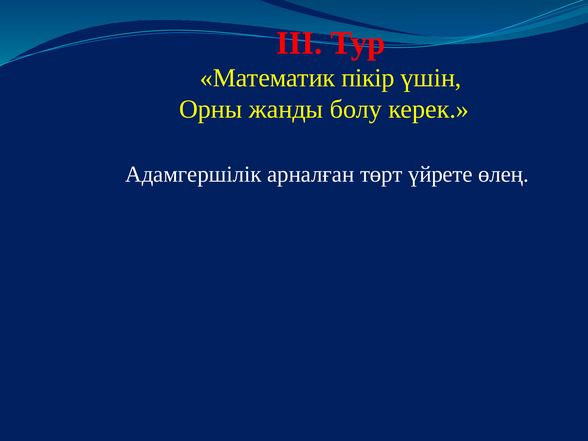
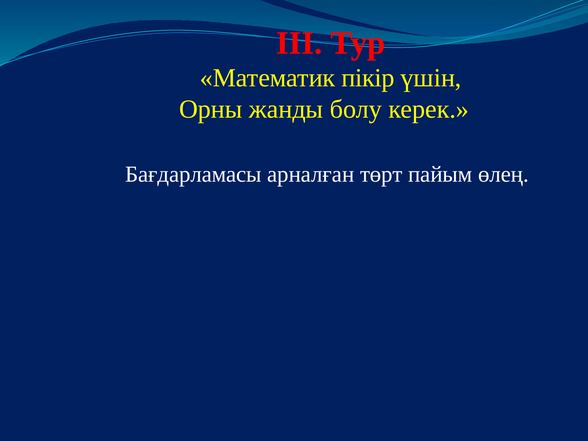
Адамгершілік: Адамгершілік -> Бағдарламасы
үйрете: үйрете -> пайым
